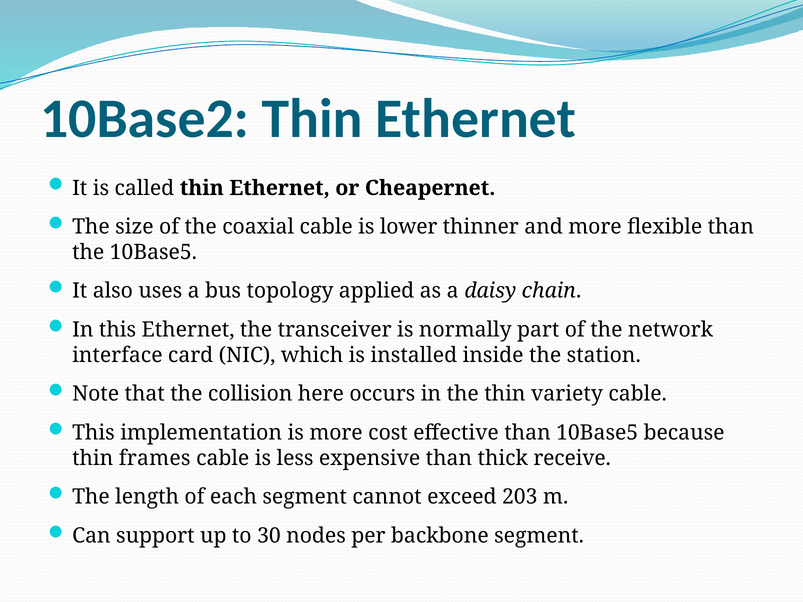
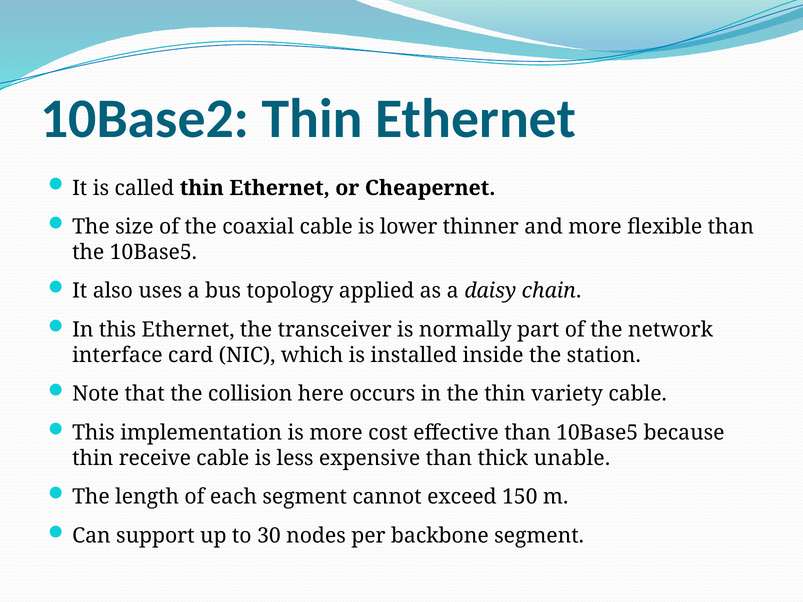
frames: frames -> receive
receive: receive -> unable
203: 203 -> 150
